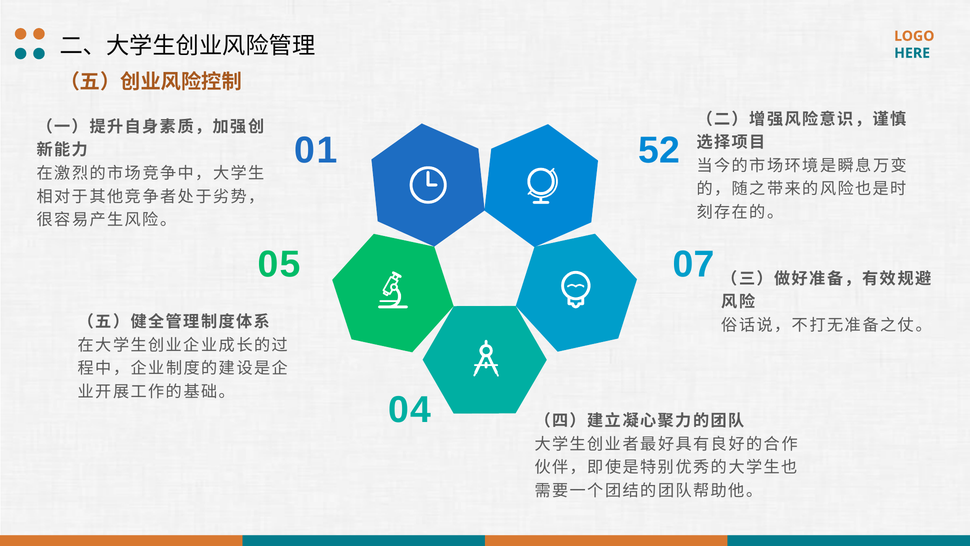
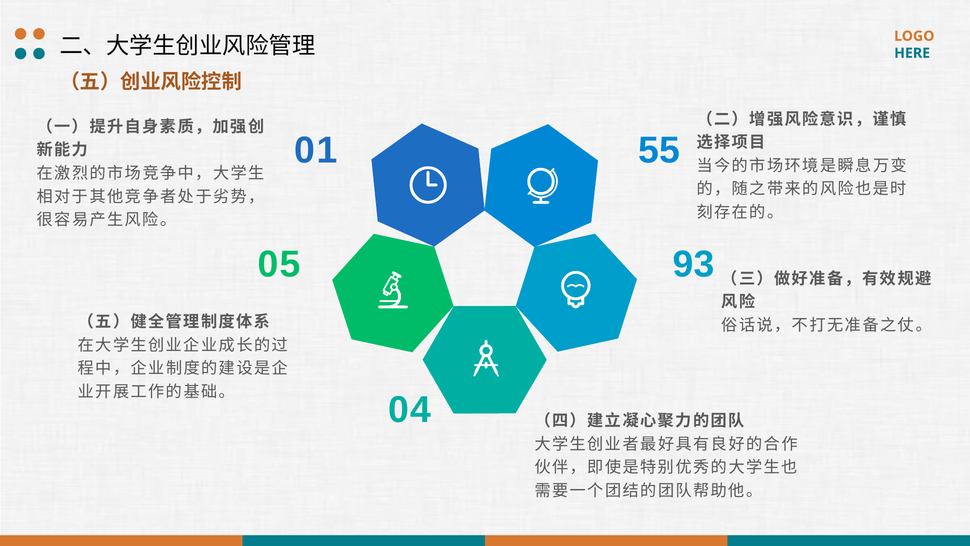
52: 52 -> 55
07: 07 -> 93
